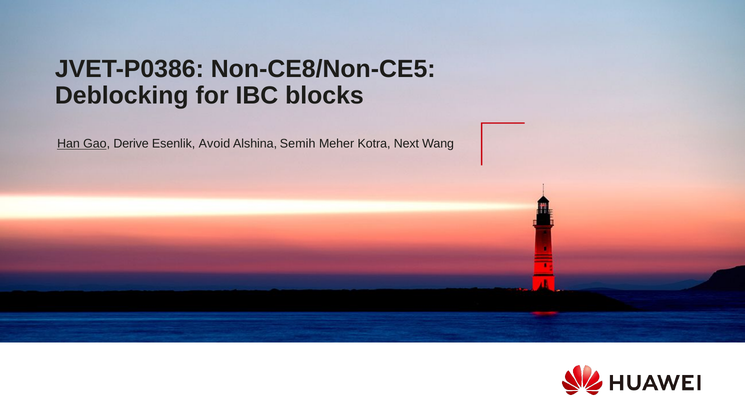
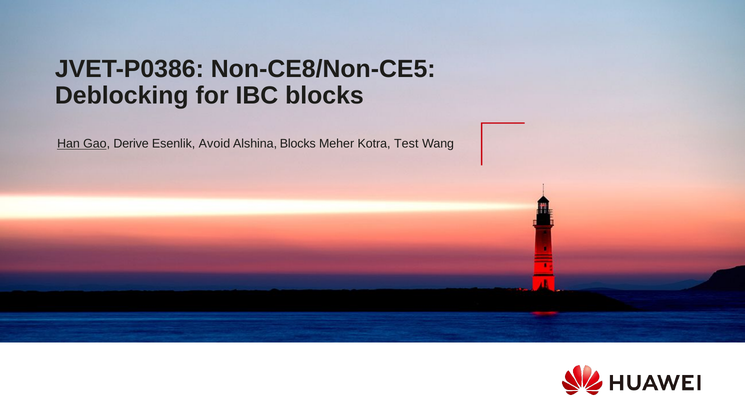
Alshina Semih: Semih -> Blocks
Next: Next -> Test
